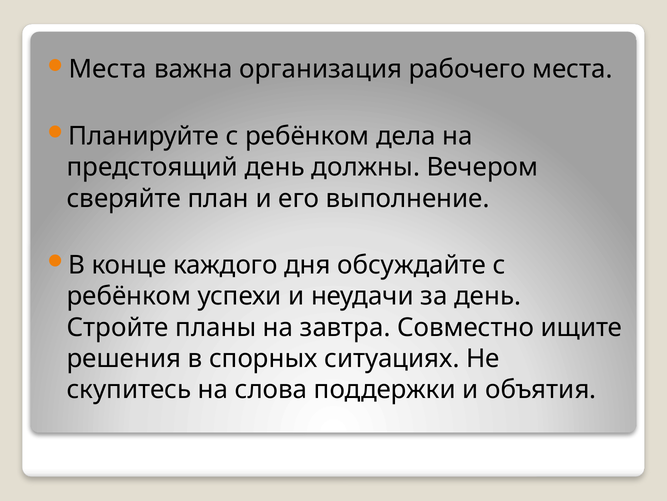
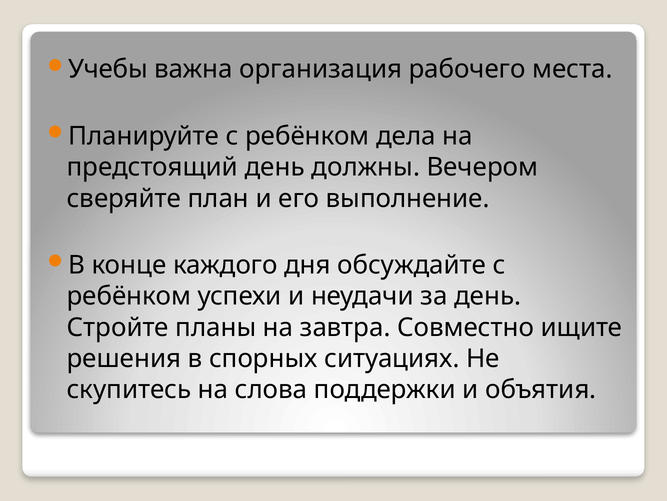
Места at (108, 69): Места -> Учебы
